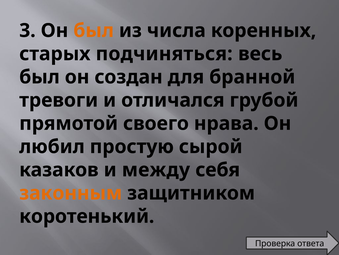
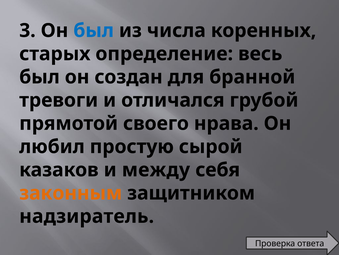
был at (94, 30) colour: orange -> blue
подчиняться: подчиняться -> определение
коротенький: коротенький -> надзиратель
